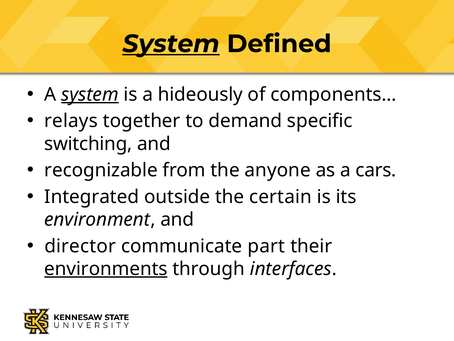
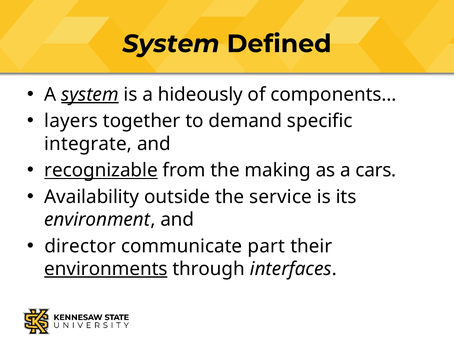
System at (171, 44) underline: present -> none
relays: relays -> layers
switching: switching -> integrate
recognizable underline: none -> present
anyone: anyone -> making
Integrated: Integrated -> Availability
certain: certain -> service
